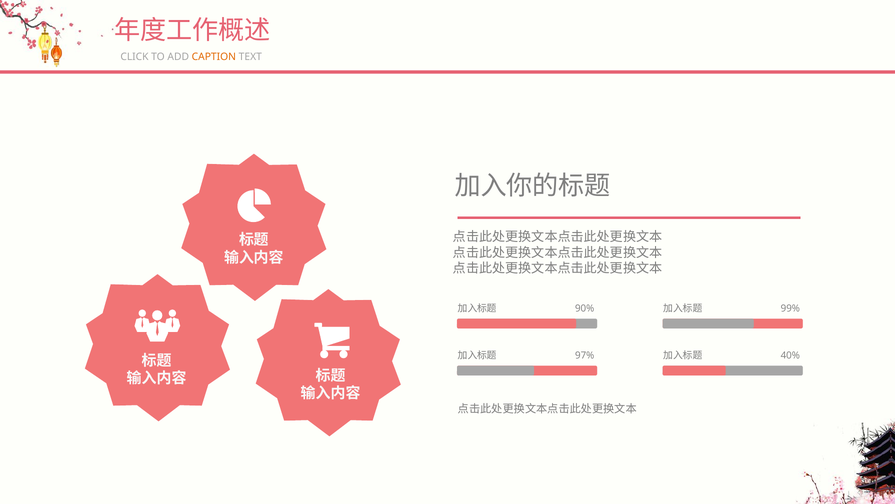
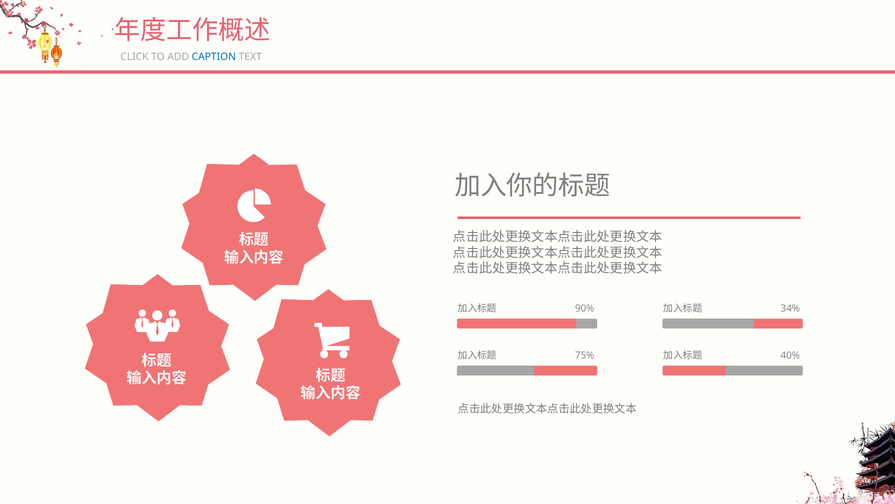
CAPTION colour: orange -> blue
99%: 99% -> 34%
97%: 97% -> 75%
